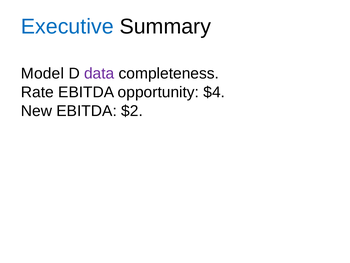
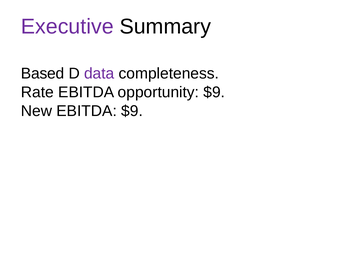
Executive colour: blue -> purple
Model: Model -> Based
opportunity $4: $4 -> $9
EBITDA $2: $2 -> $9
